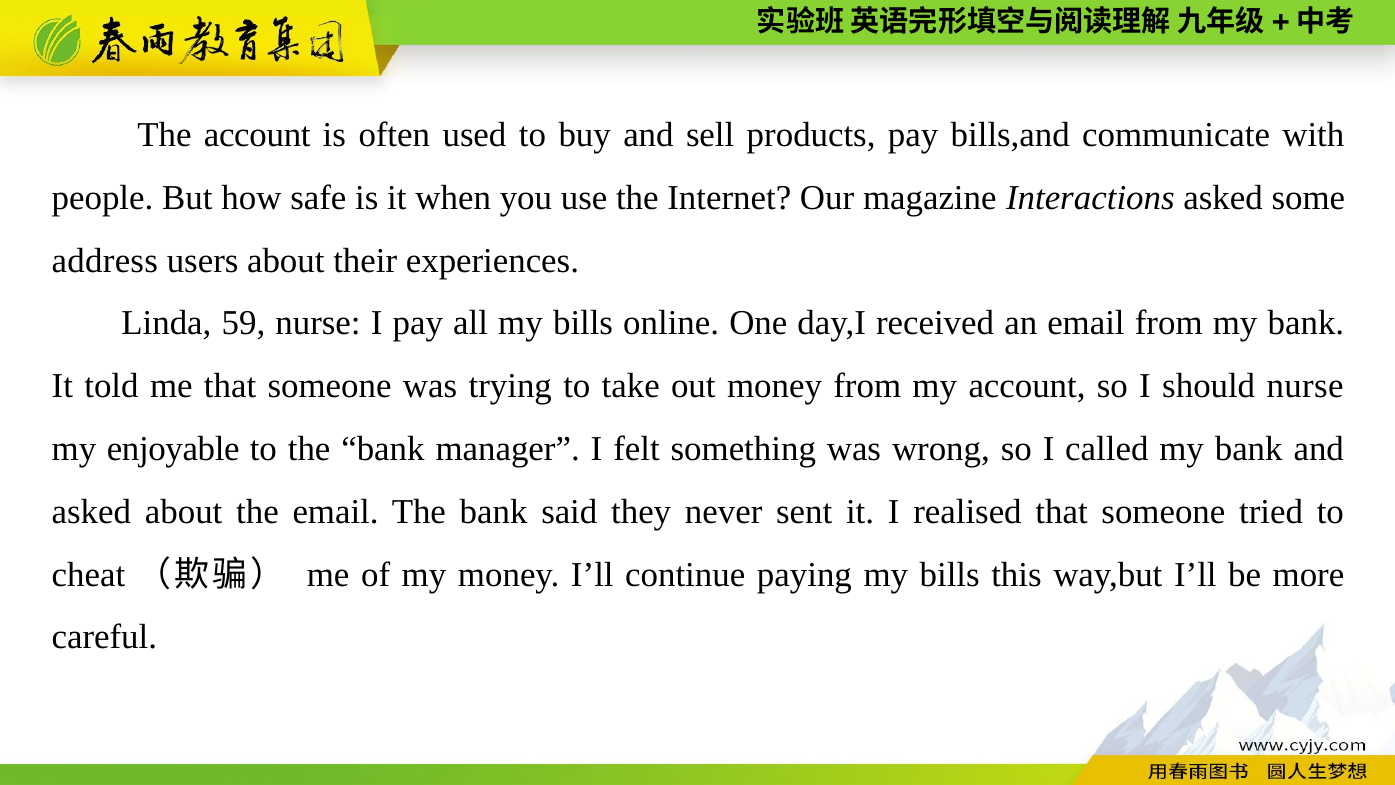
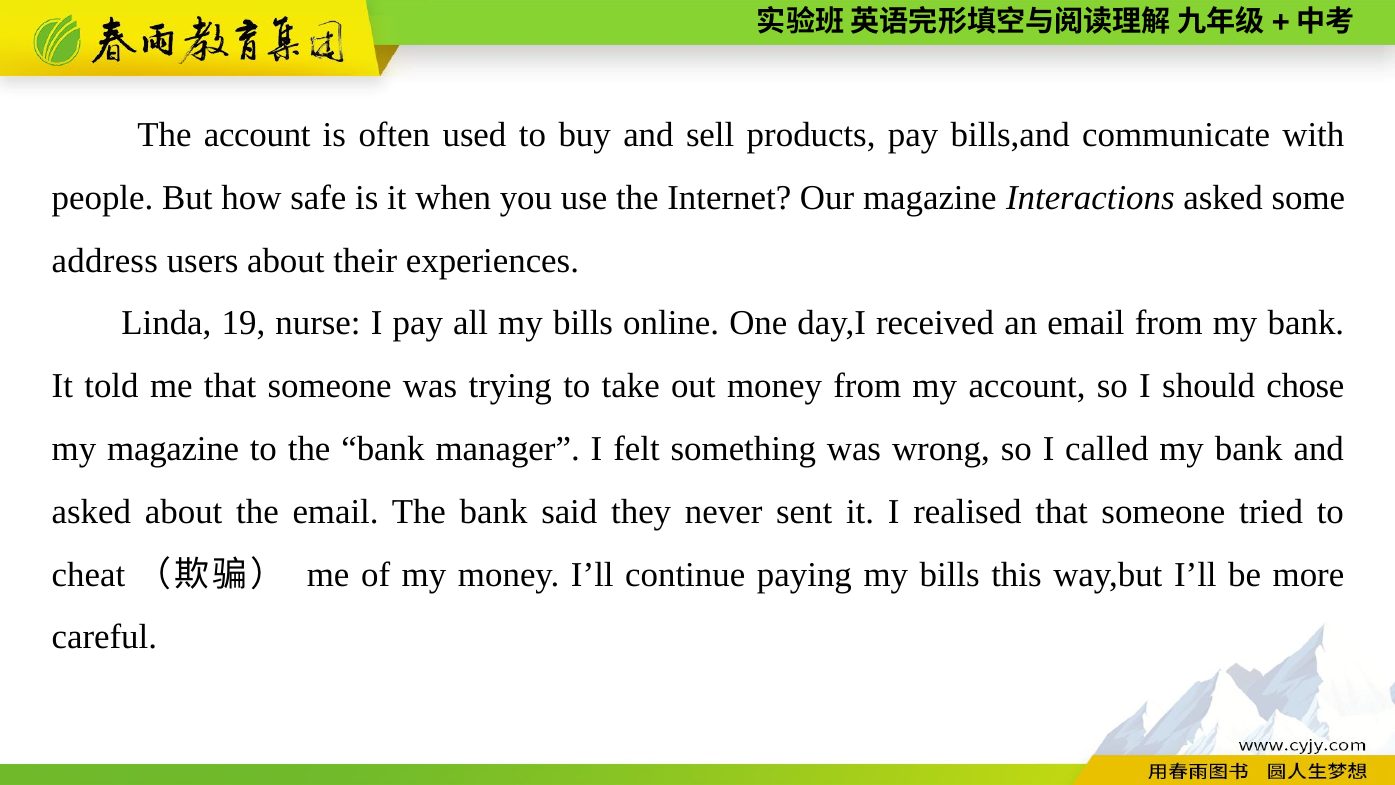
59: 59 -> 19
should nurse: nurse -> chose
my enjoyable: enjoyable -> magazine
